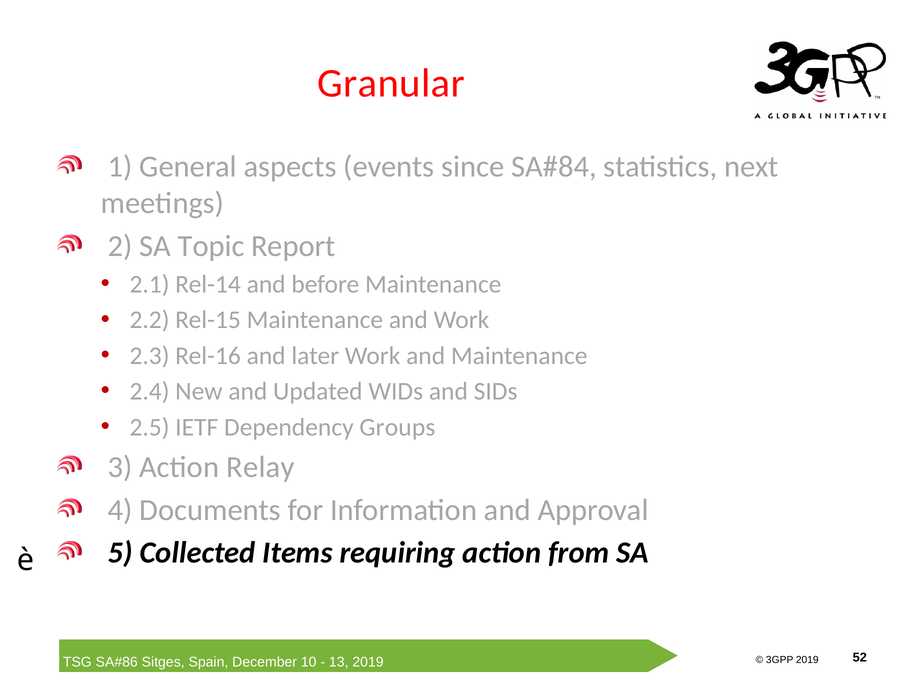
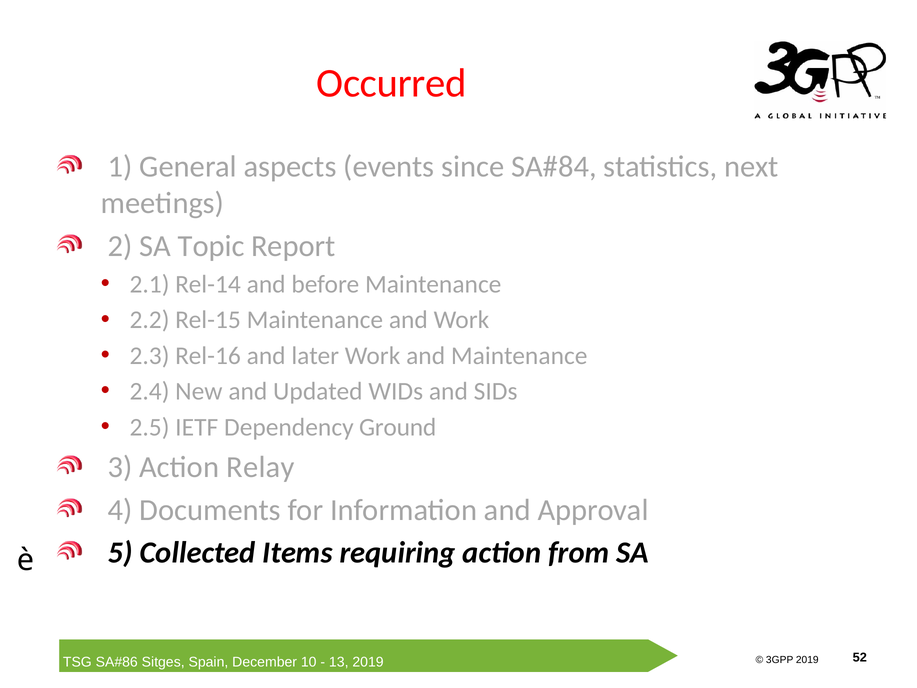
Granular: Granular -> Occurred
Groups: Groups -> Ground
